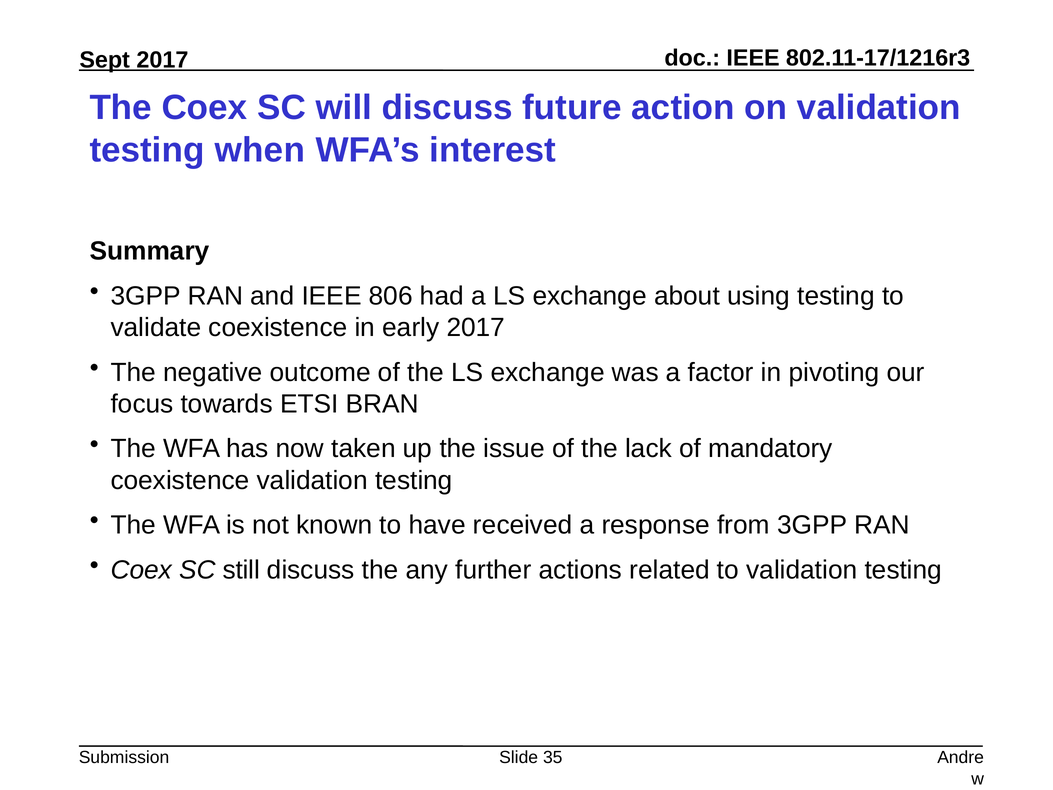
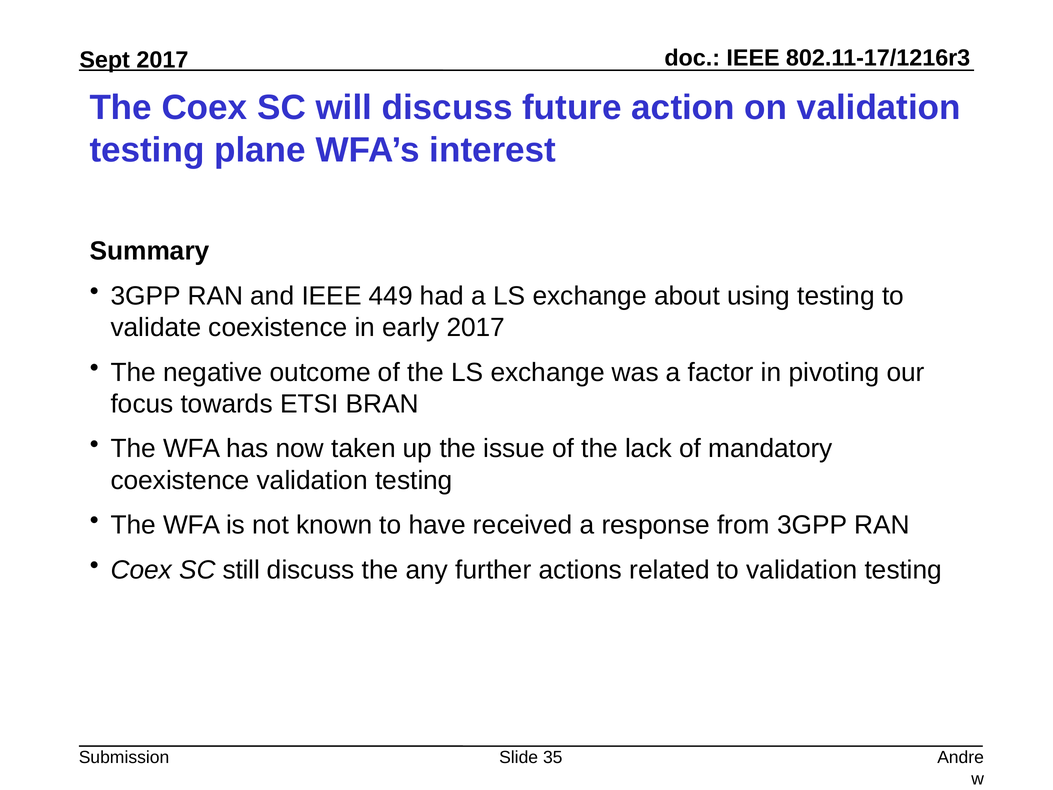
when: when -> plane
806: 806 -> 449
